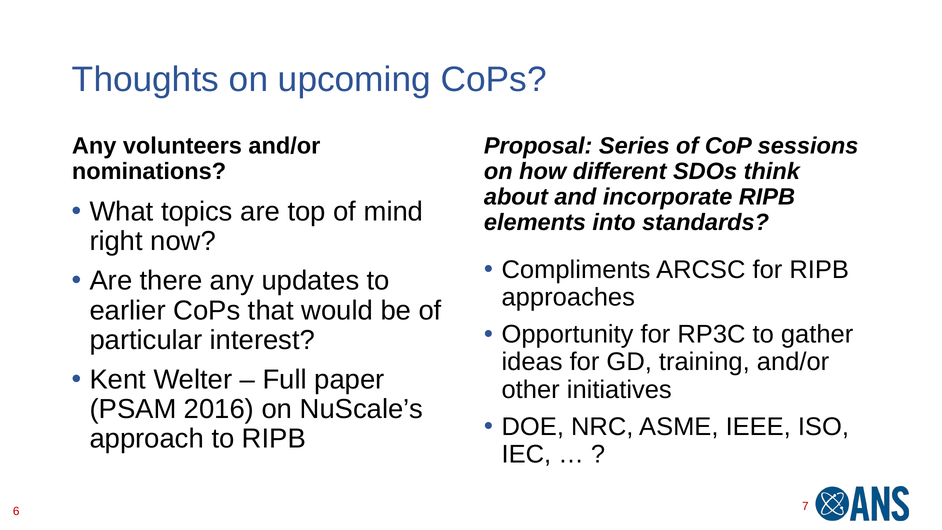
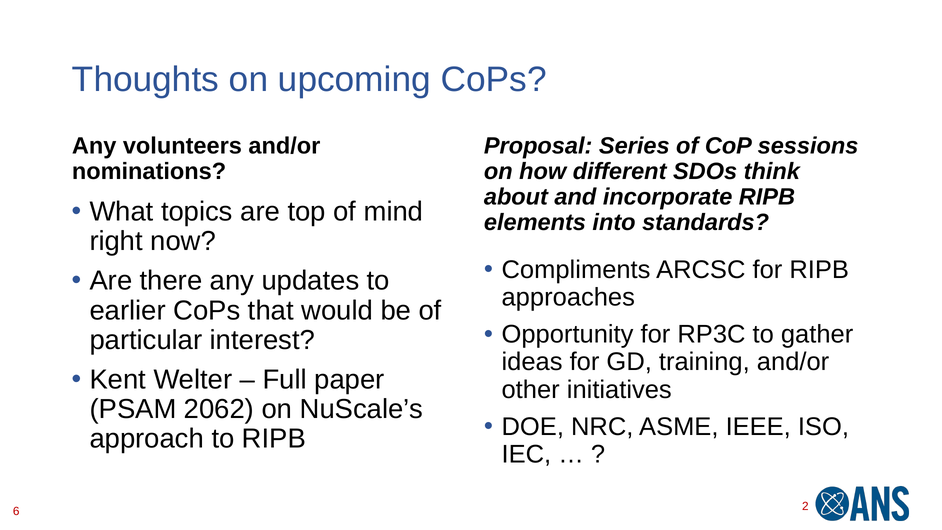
2016: 2016 -> 2062
7: 7 -> 2
